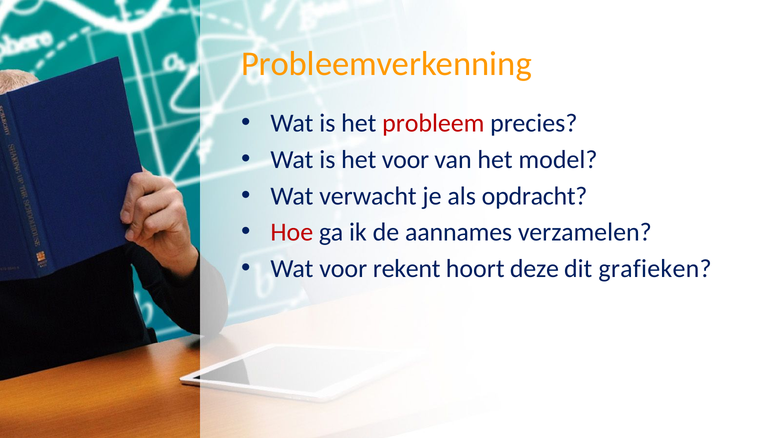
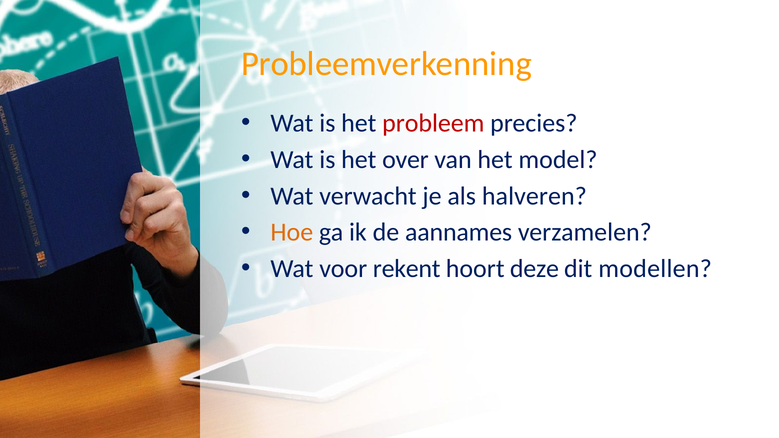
het voor: voor -> over
opdracht: opdracht -> halveren
Hoe colour: red -> orange
grafieken: grafieken -> modellen
